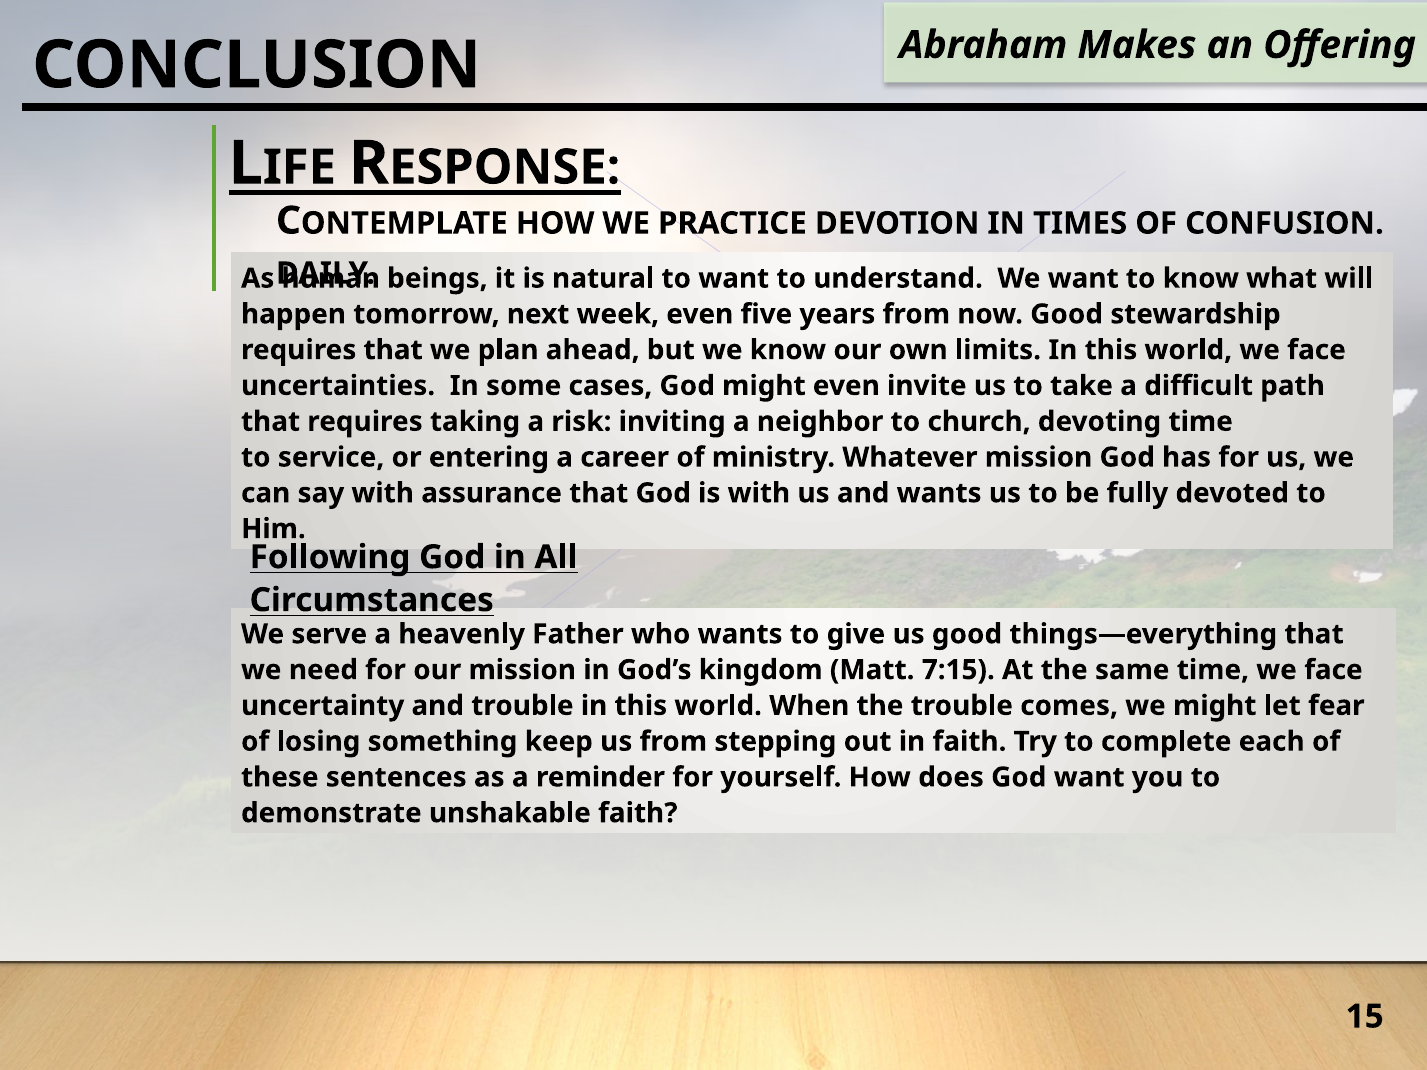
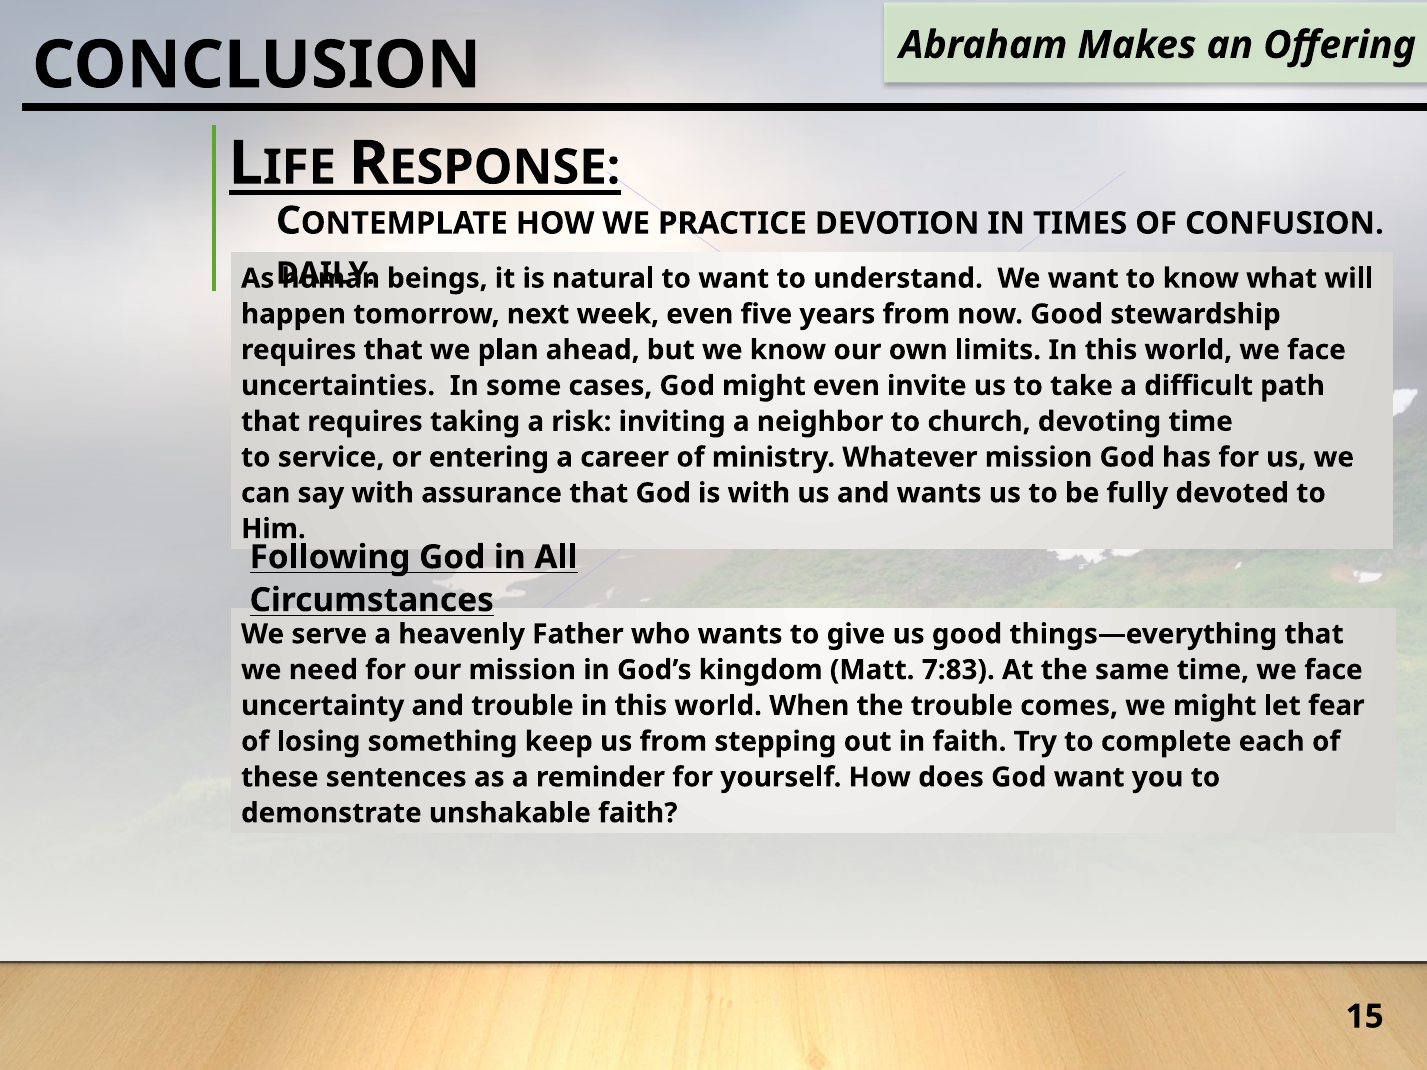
7:15: 7:15 -> 7:83
